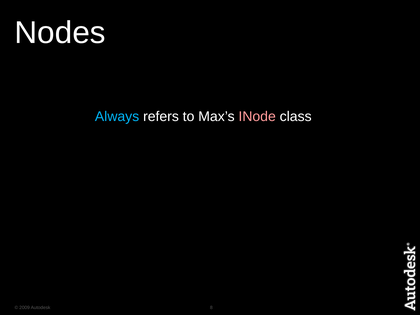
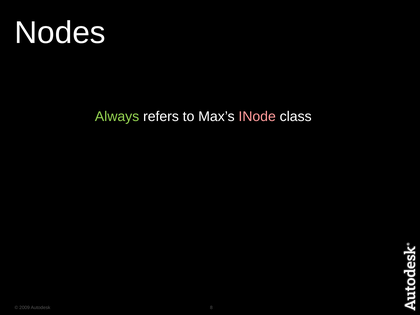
Always colour: light blue -> light green
